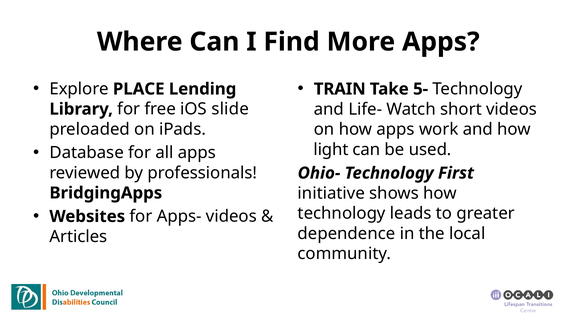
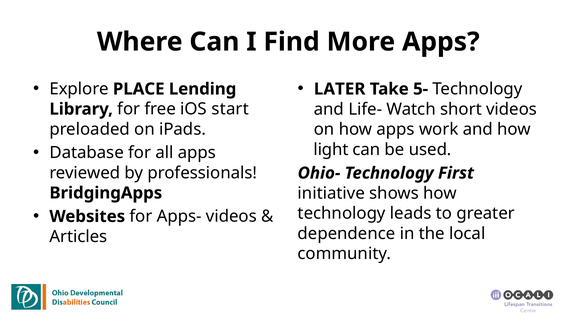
TRAIN: TRAIN -> LATER
slide: slide -> start
